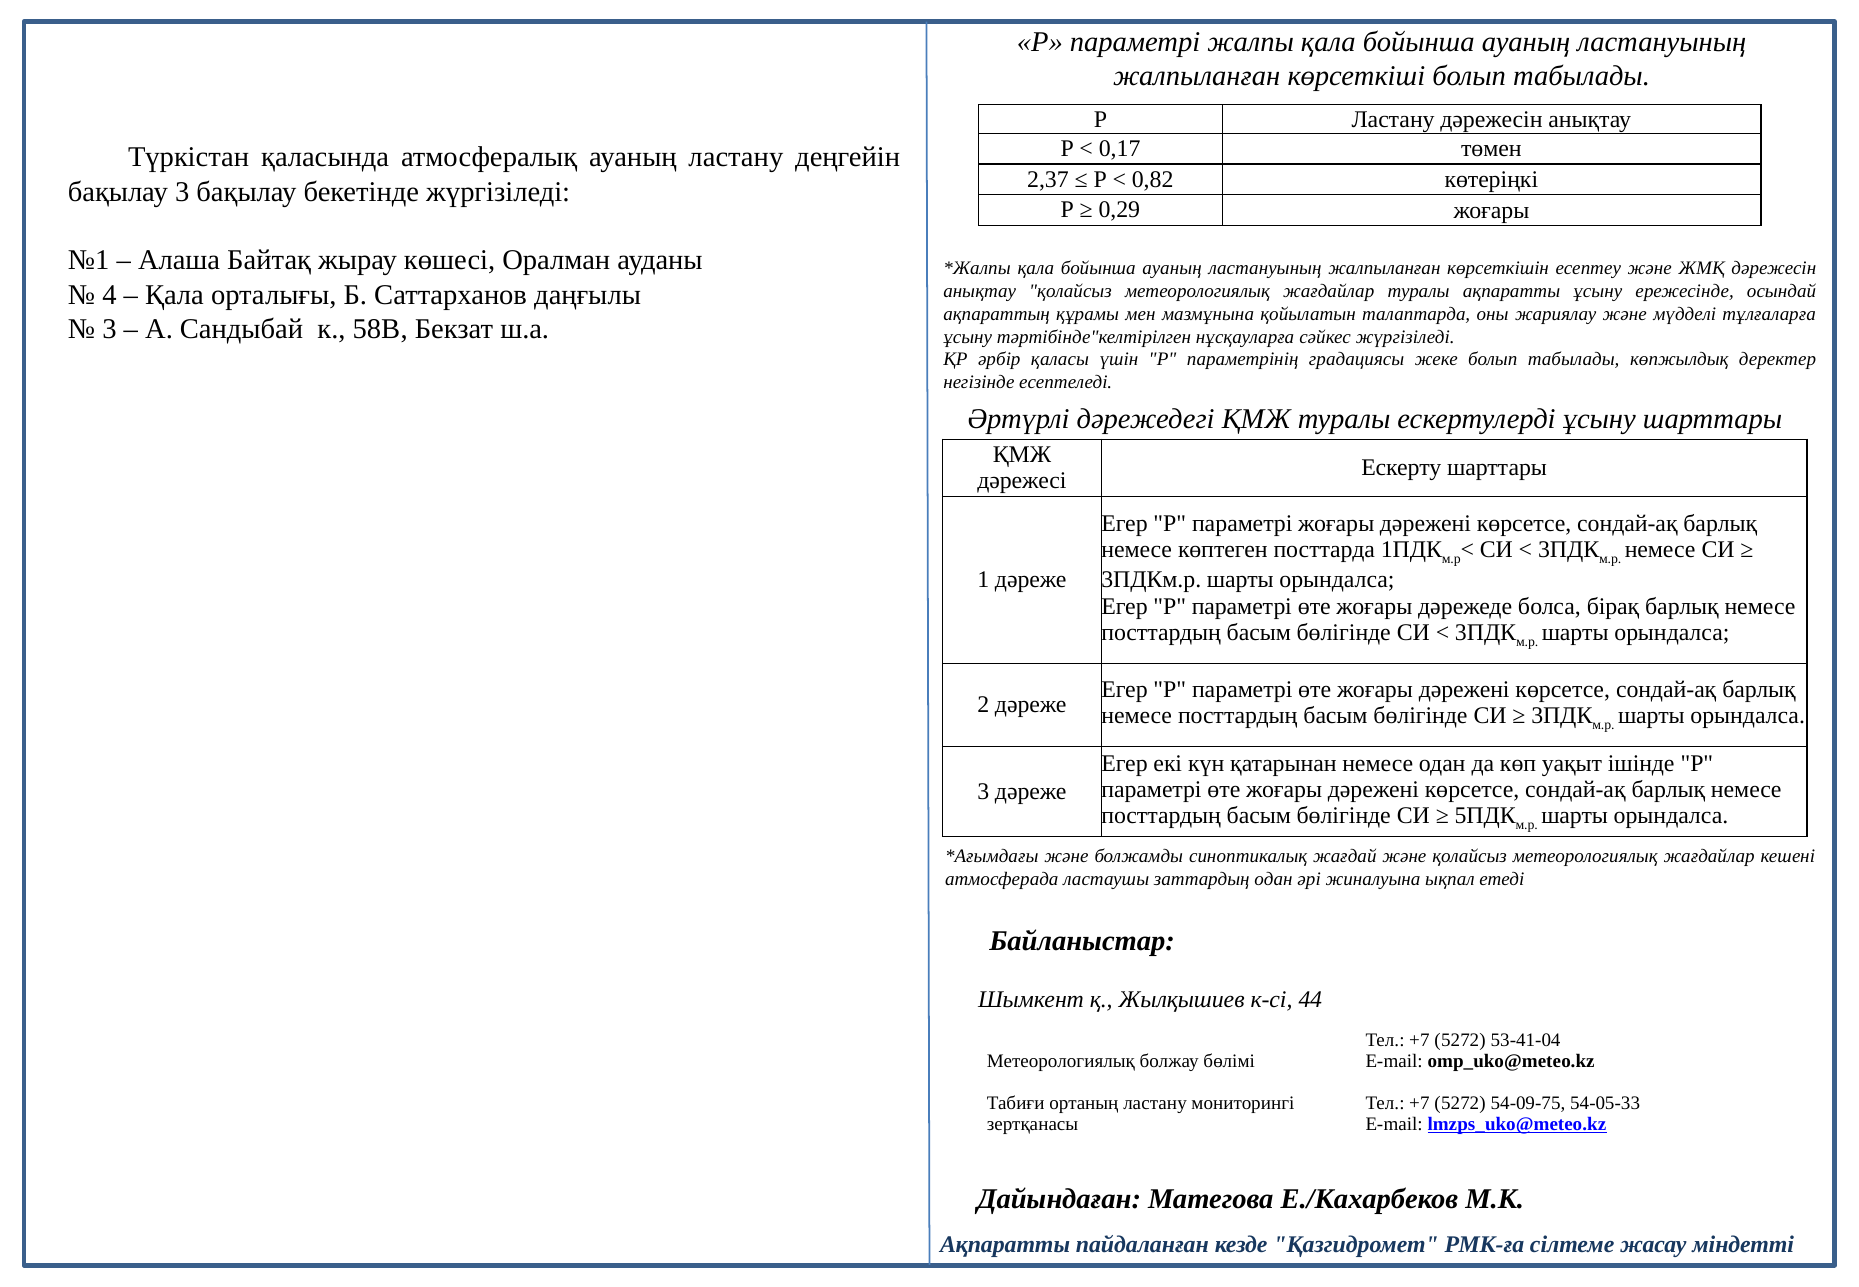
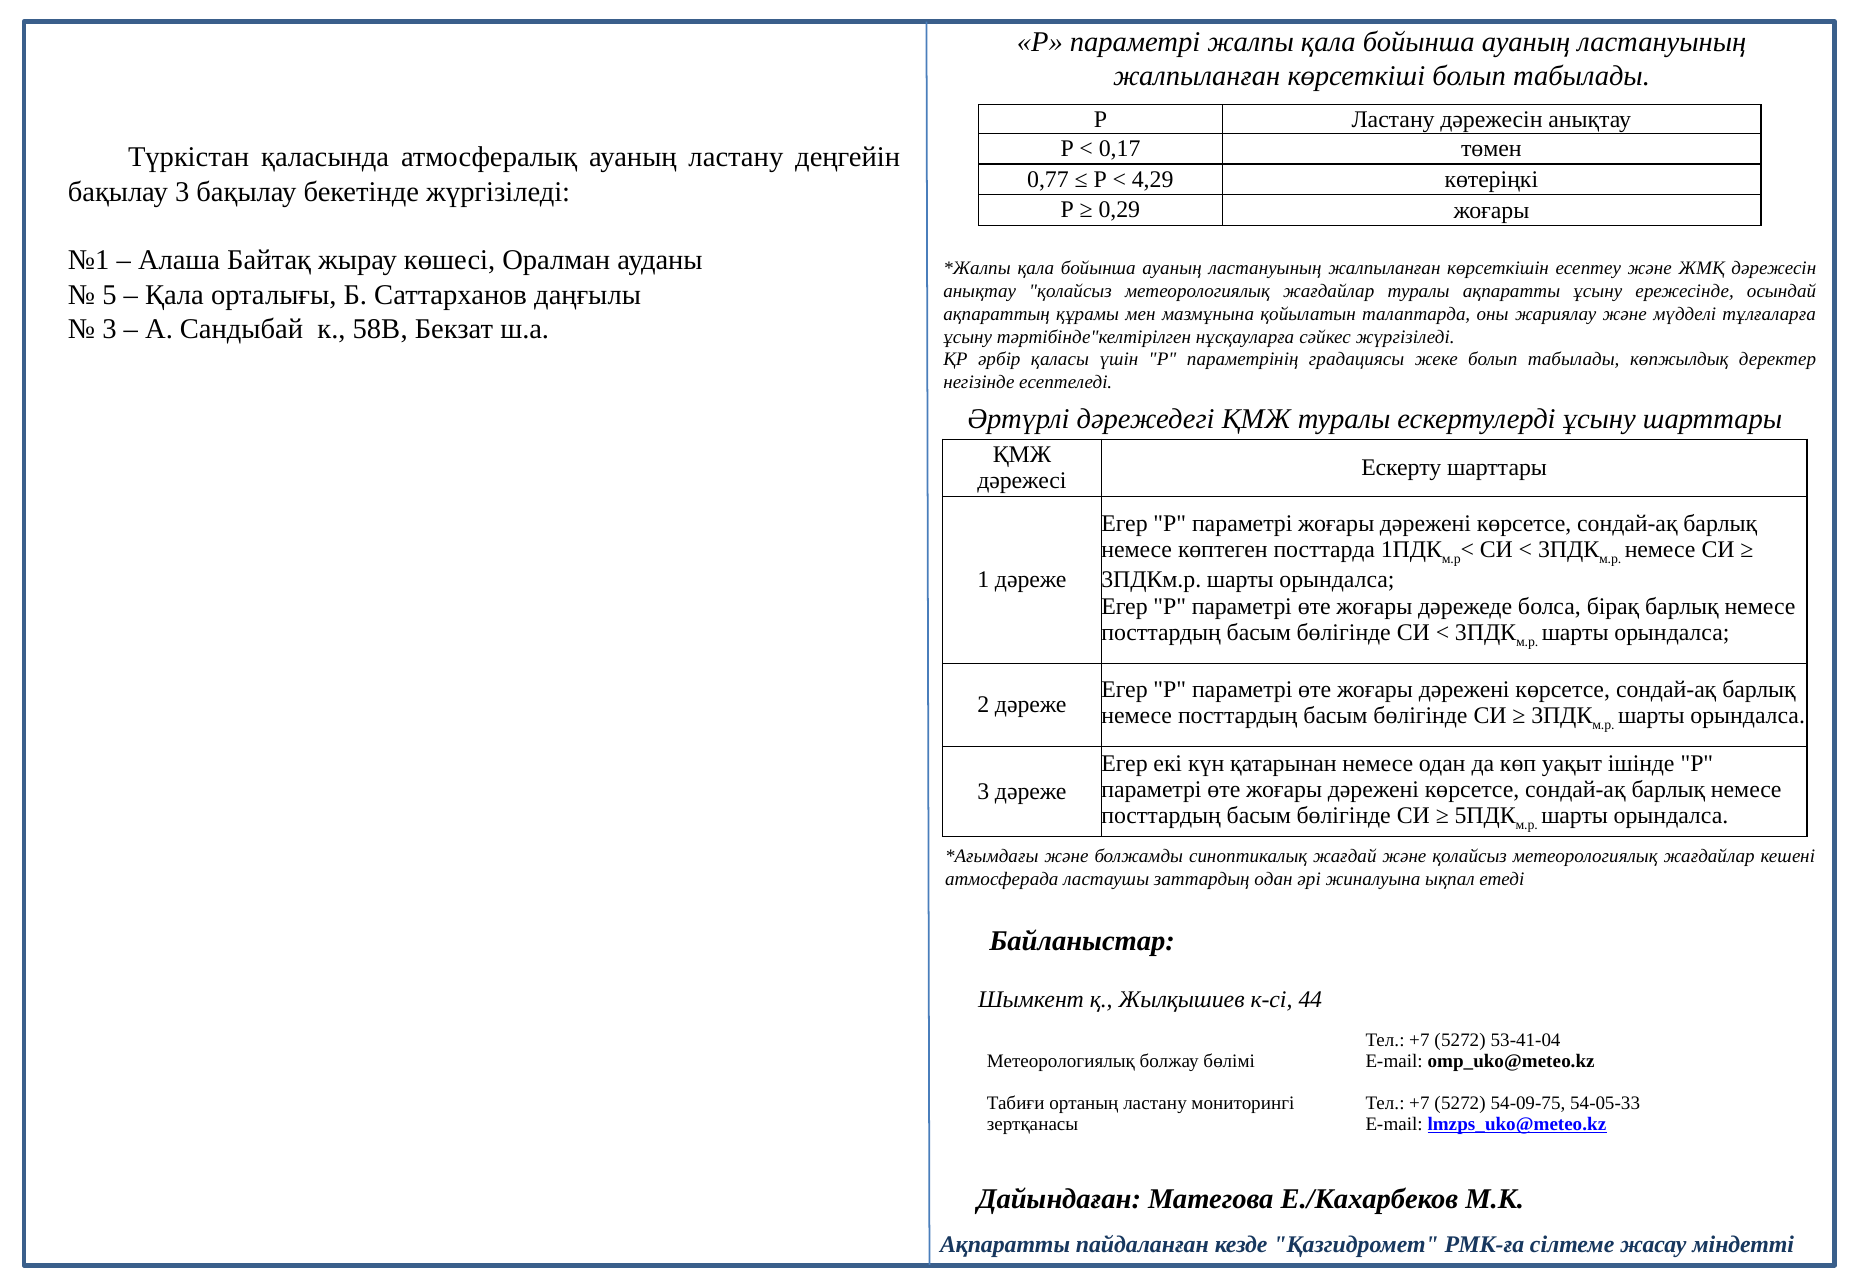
2,37: 2,37 -> 0,77
0,82: 0,82 -> 4,29
4: 4 -> 5
